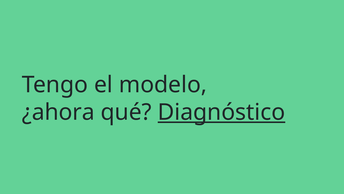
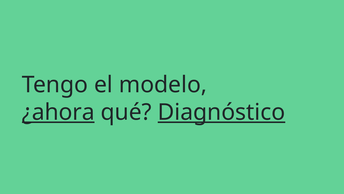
¿ahora underline: none -> present
